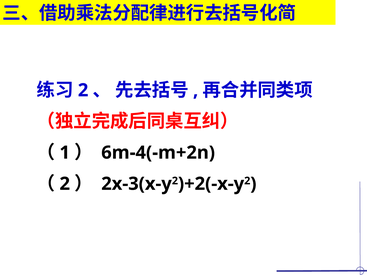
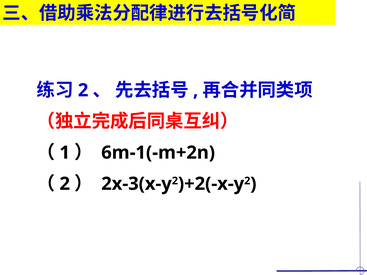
6m-4(-m+2n: 6m-4(-m+2n -> 6m-1(-m+2n
